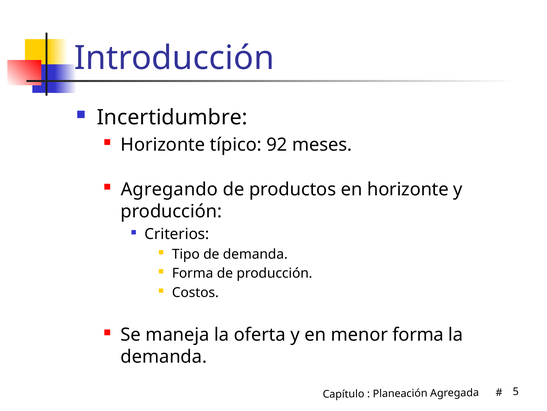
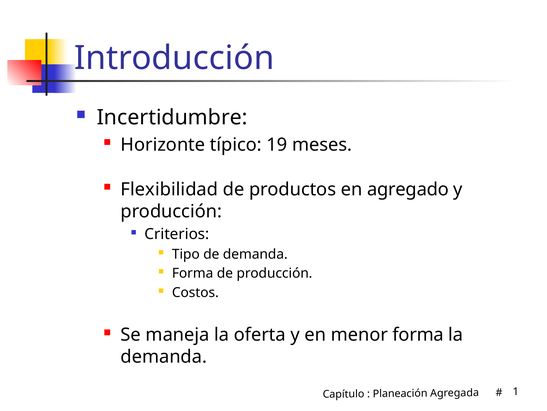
92: 92 -> 19
Agregando: Agregando -> Flexibilidad
en horizonte: horizonte -> agregado
5: 5 -> 1
